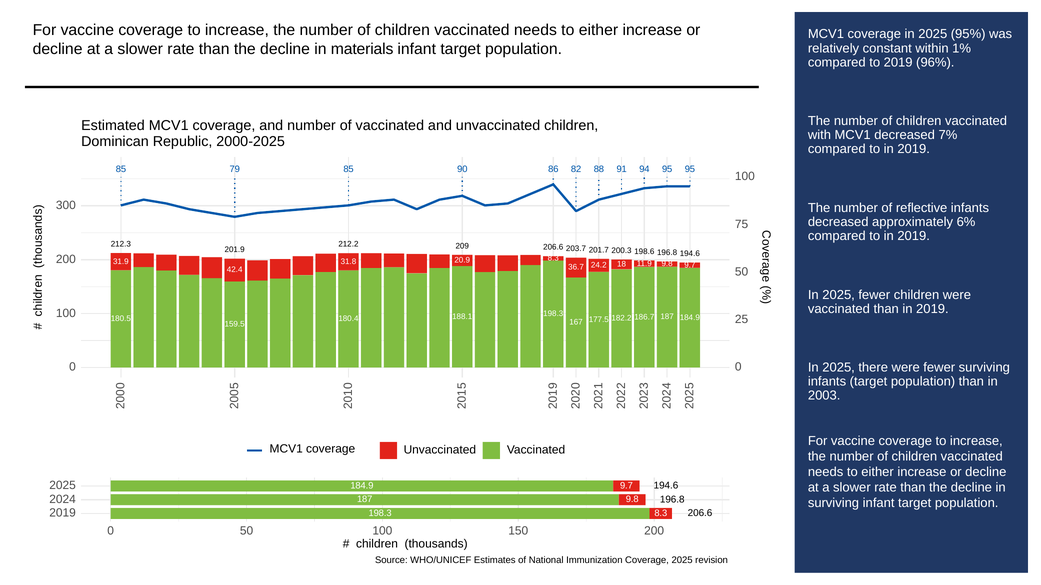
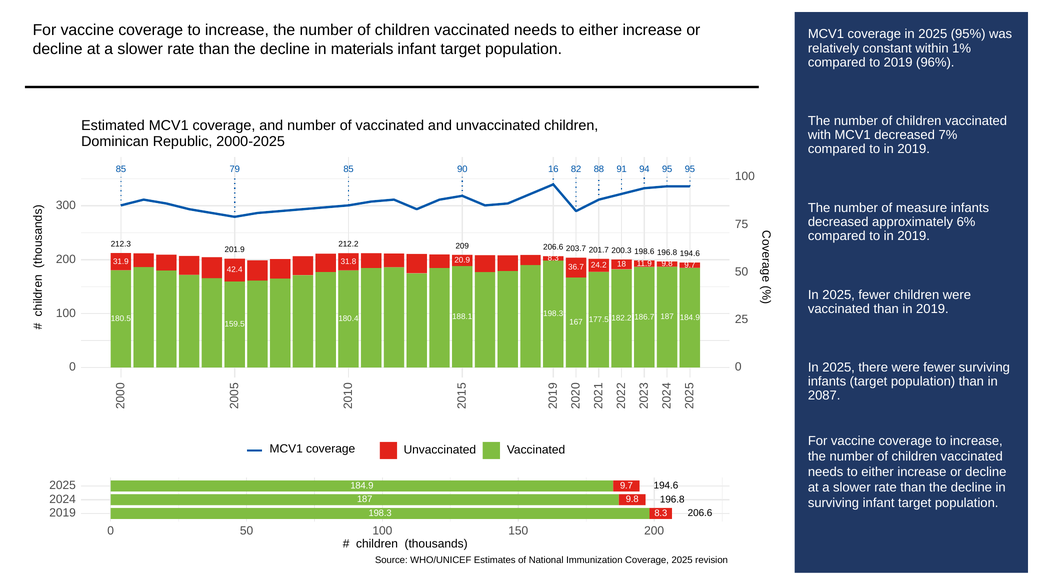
86: 86 -> 16
reflective: reflective -> measure
2003: 2003 -> 2087
